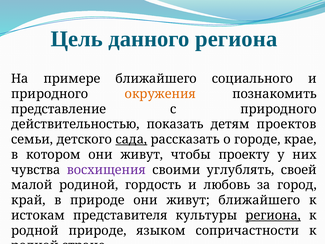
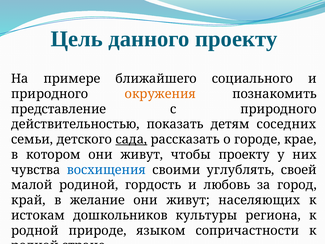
данного региона: региона -> проекту
проектов: проектов -> соседних
восхищения colour: purple -> blue
в природе: природе -> желание
живут ближайшего: ближайшего -> населяющих
представителя: представителя -> дошкольников
региона at (273, 215) underline: present -> none
